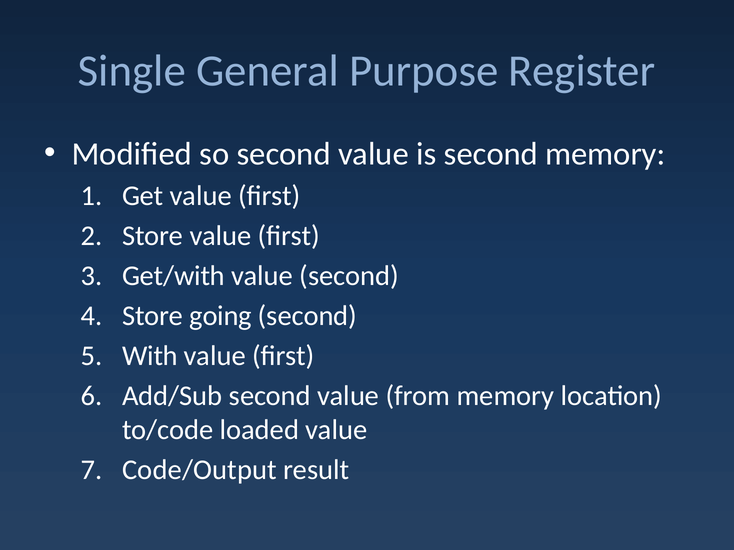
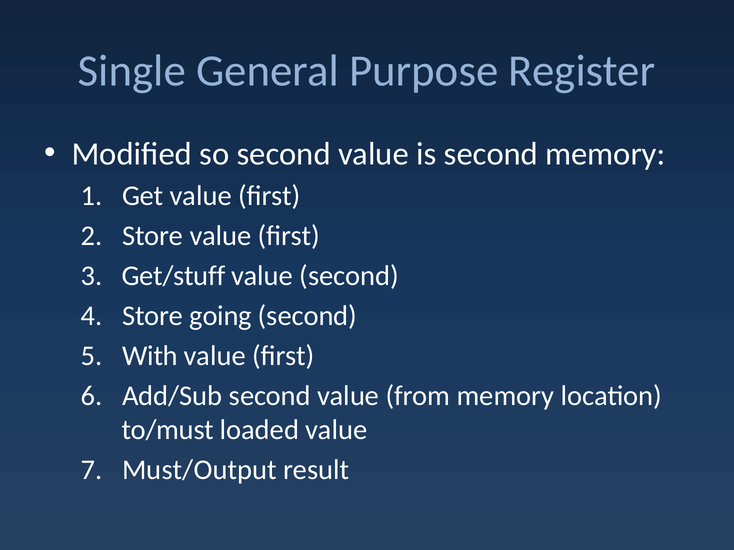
Get/with: Get/with -> Get/stuff
to/code: to/code -> to/must
Code/Output: Code/Output -> Must/Output
